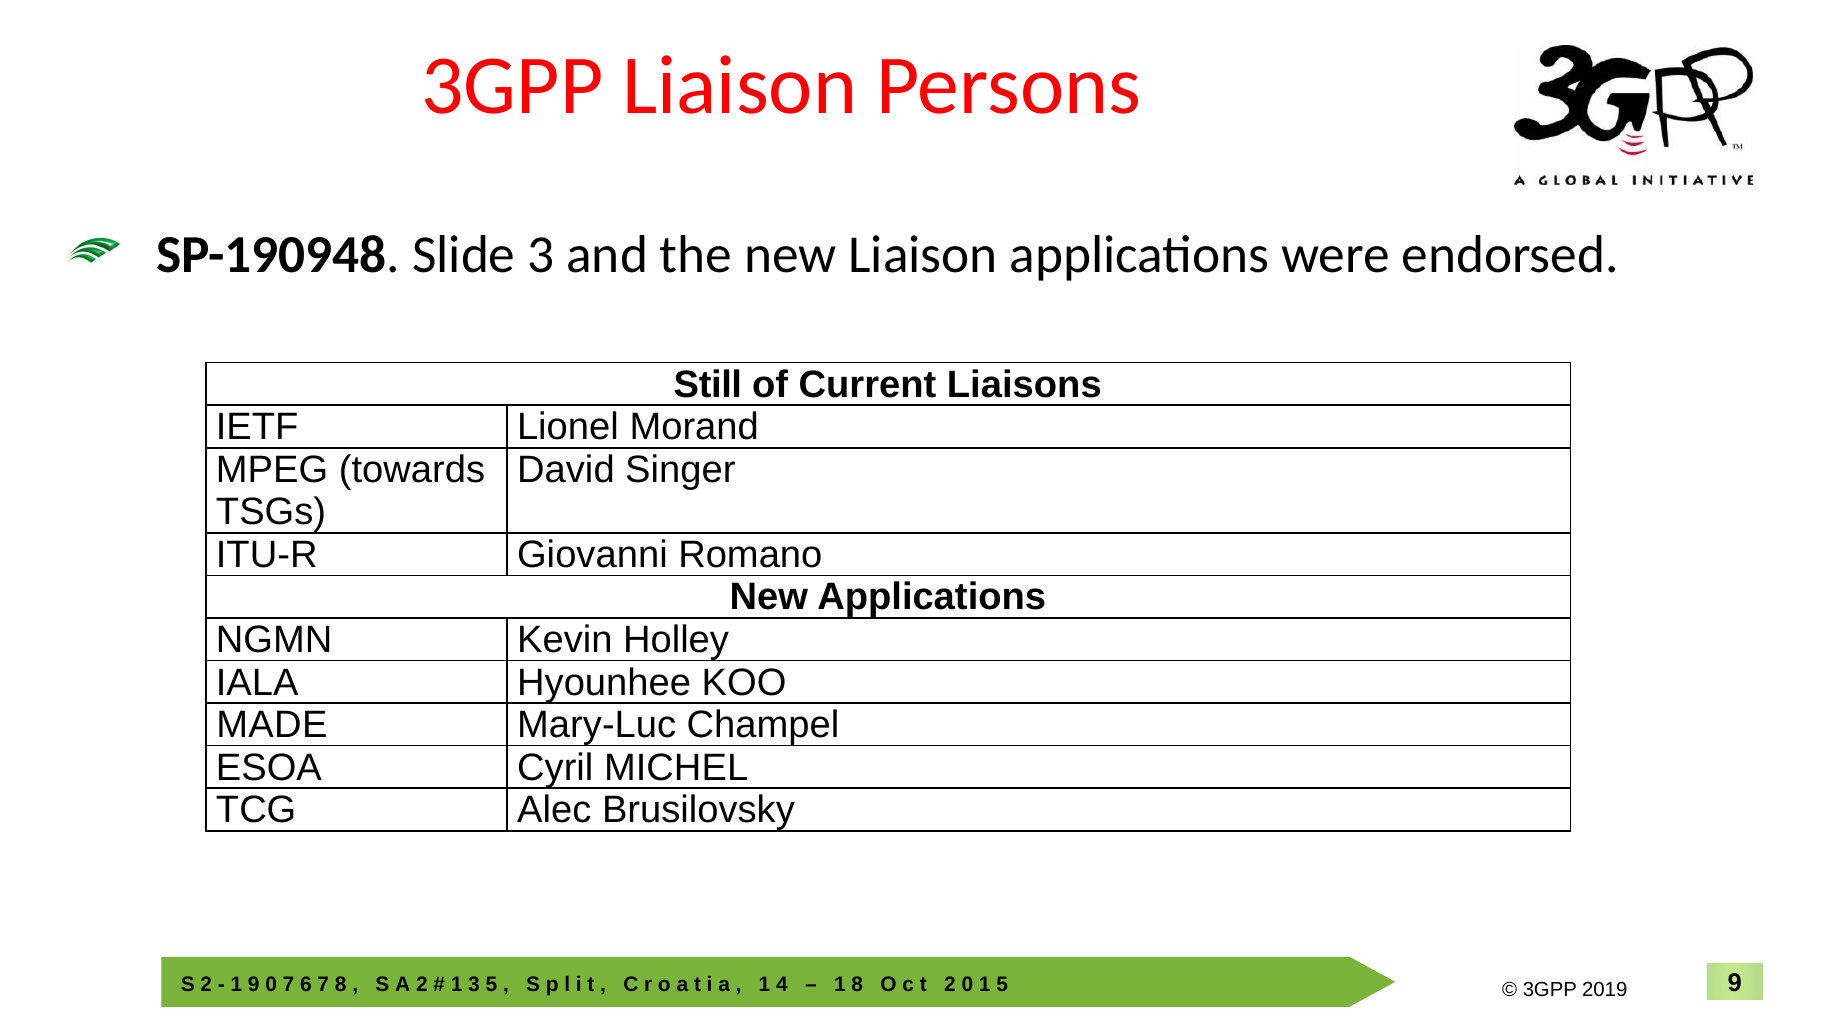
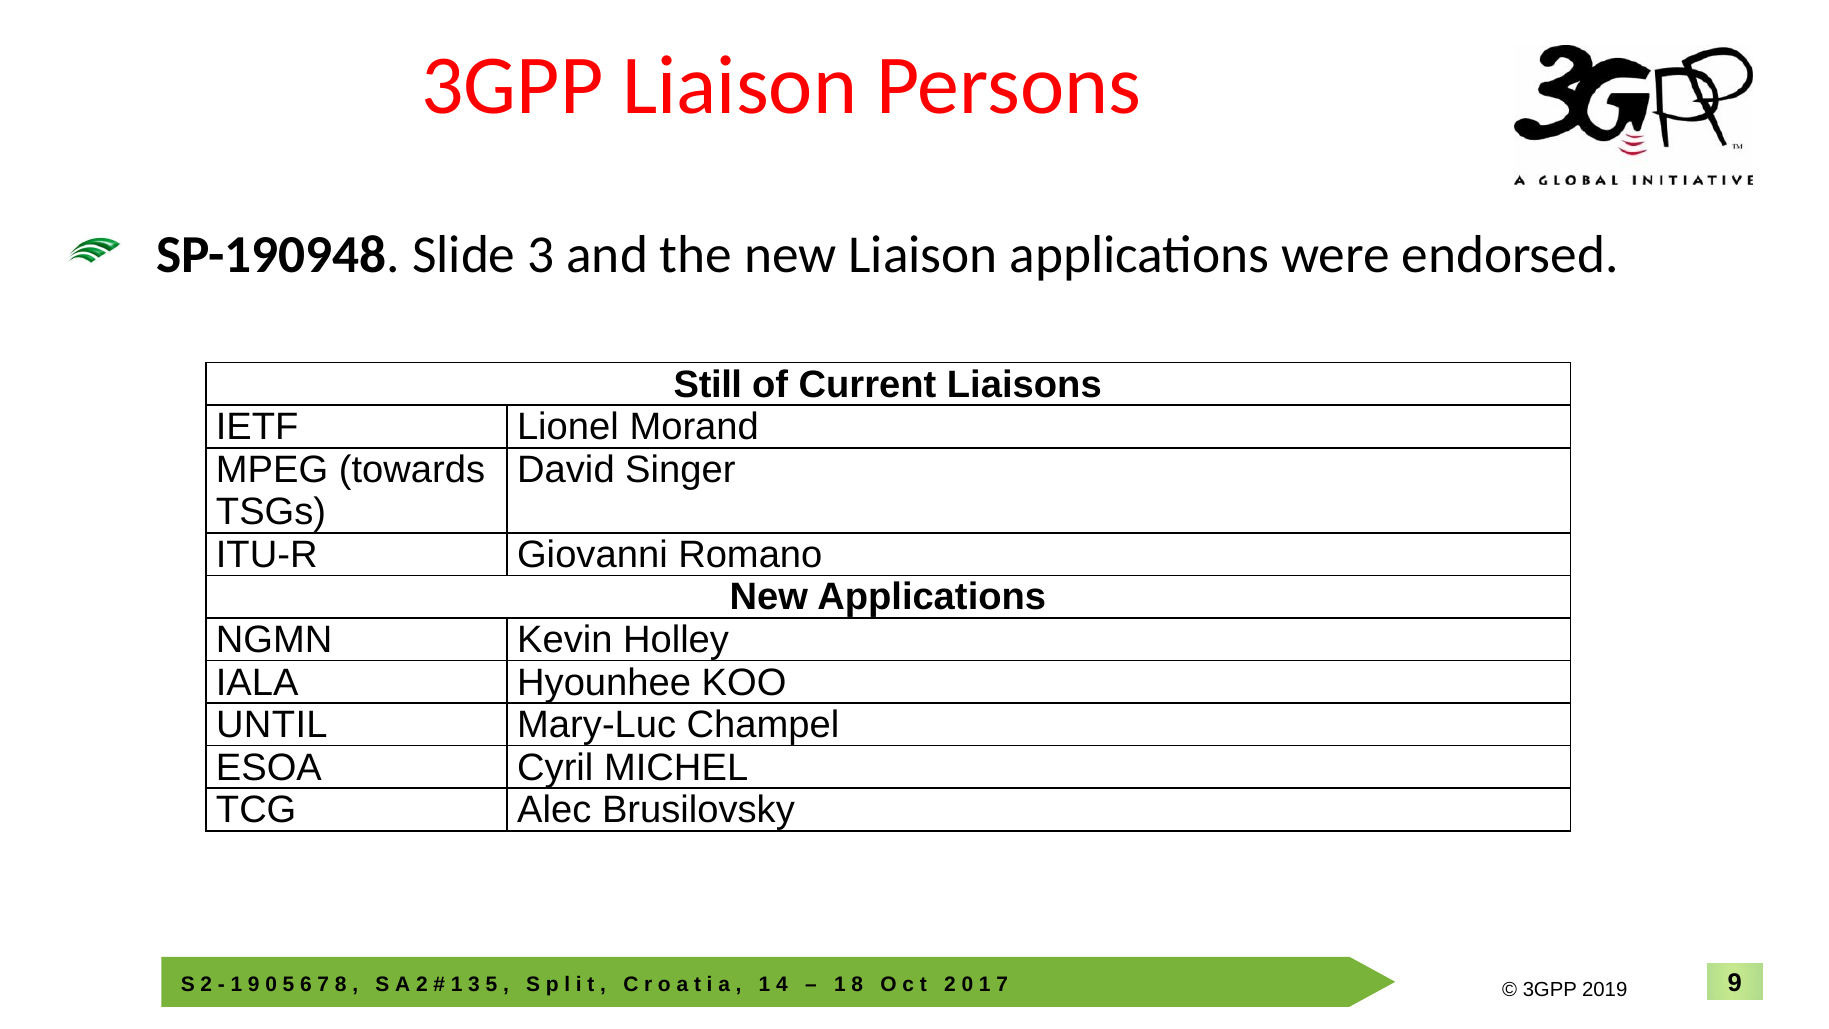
MADE: MADE -> UNTIL
7 at (288, 984): 7 -> 5
5 at (1002, 984): 5 -> 7
